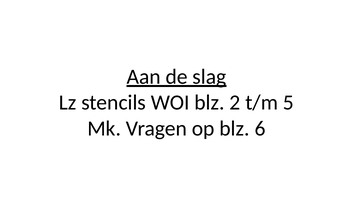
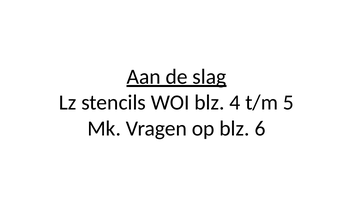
2: 2 -> 4
